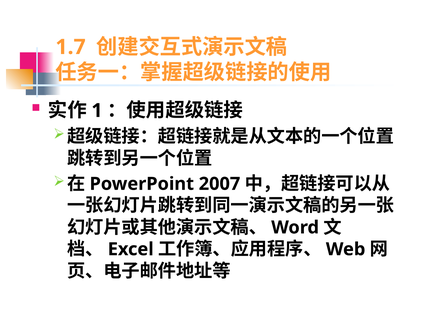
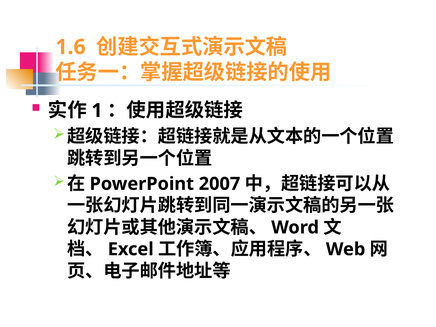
1.7: 1.7 -> 1.6
